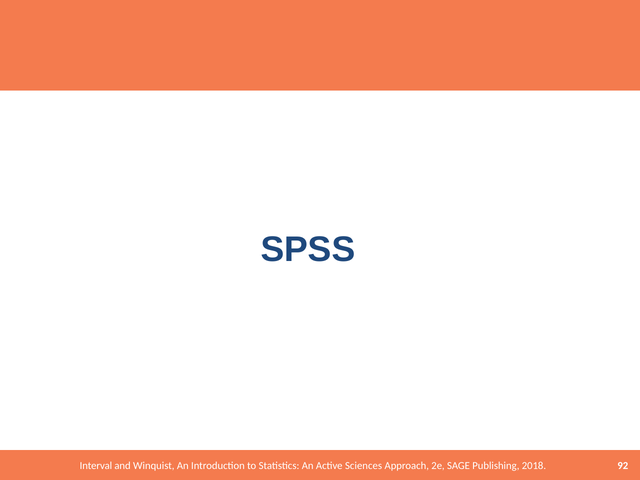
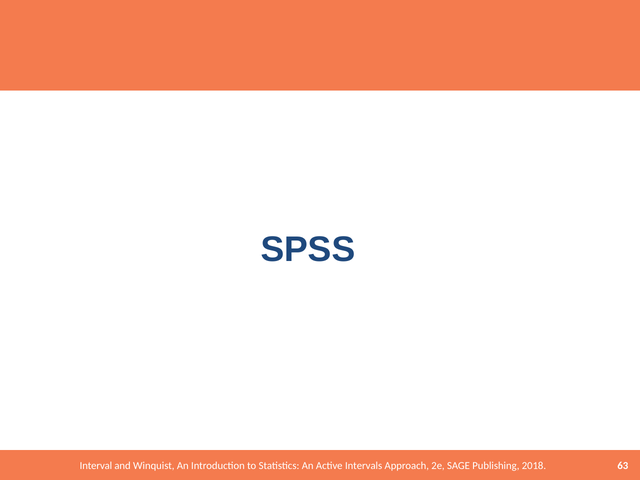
Sciences: Sciences -> Intervals
92: 92 -> 63
